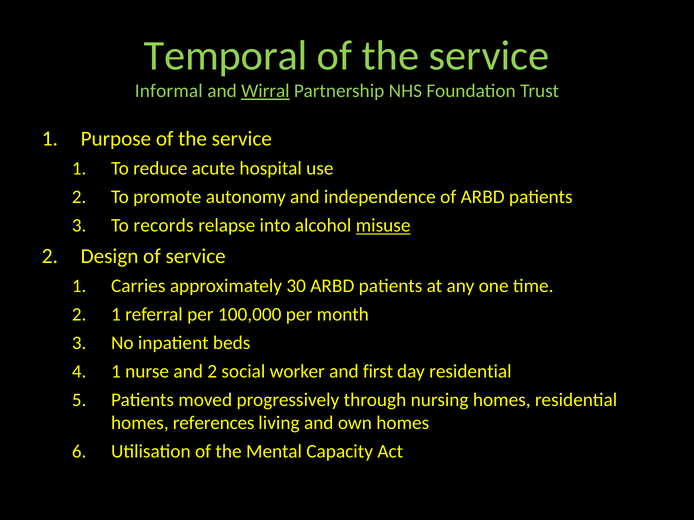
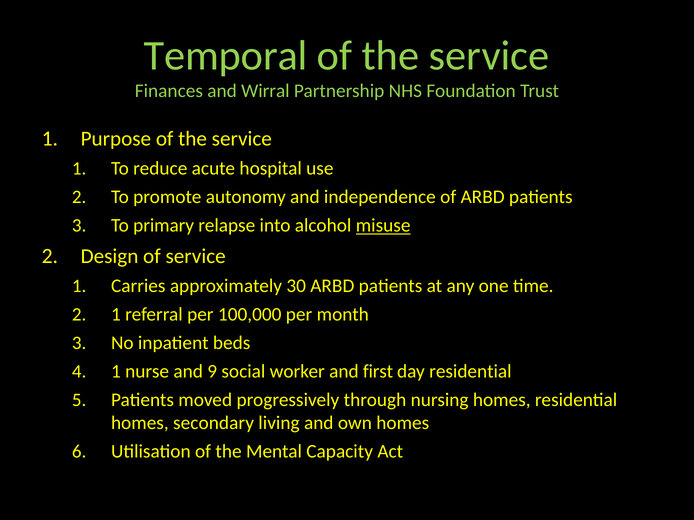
Informal: Informal -> Finances
Wirral underline: present -> none
records: records -> primary
and 2: 2 -> 9
references: references -> secondary
